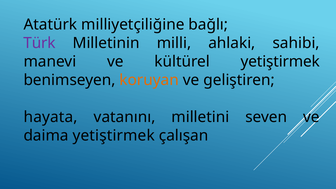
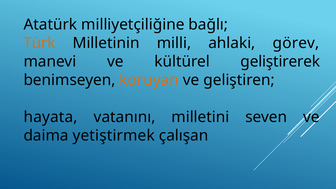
Türk colour: purple -> orange
sahibi: sahibi -> görev
kültürel yetiştirmek: yetiştirmek -> geliştirerek
